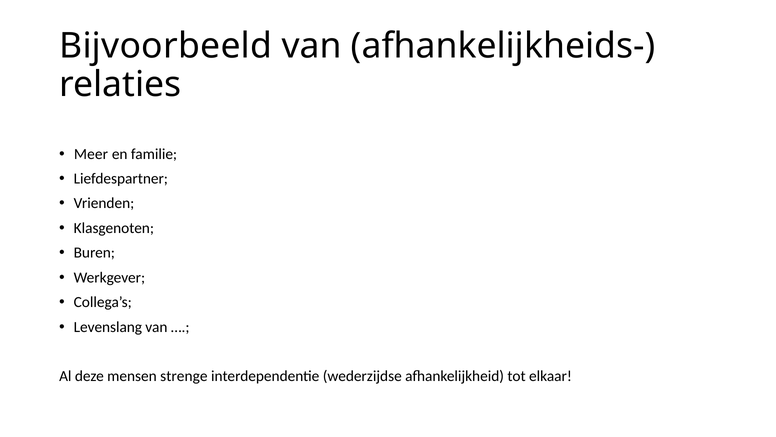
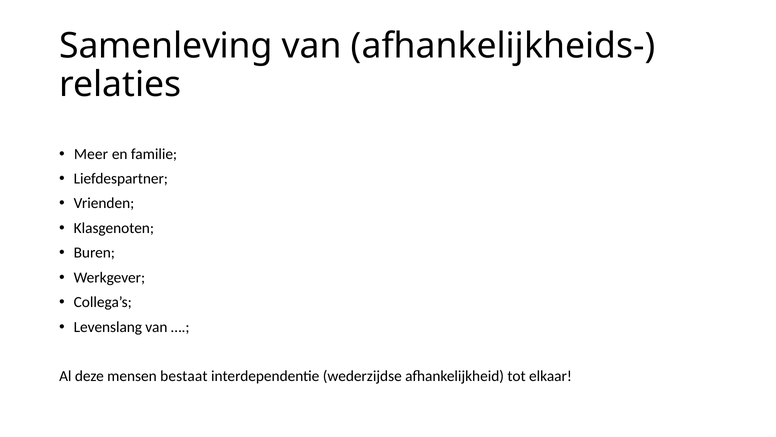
Bijvoorbeeld: Bijvoorbeeld -> Samenleving
strenge: strenge -> bestaat
